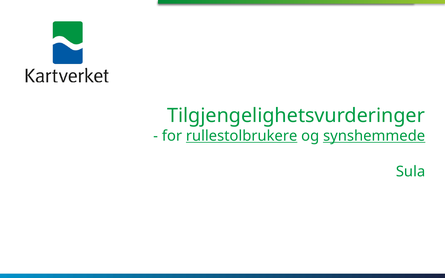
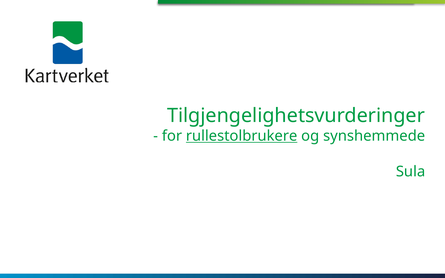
synshemmede underline: present -> none
